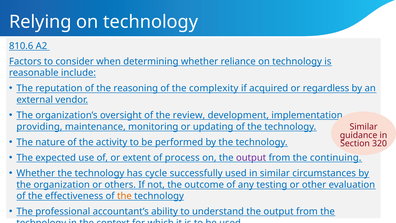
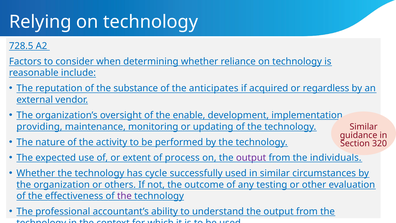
810.6: 810.6 -> 728.5
reasoning: reasoning -> substance
complexity: complexity -> anticipates
review: review -> enable
continuing: continuing -> individuals
the at (124, 196) colour: orange -> purple
